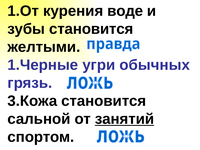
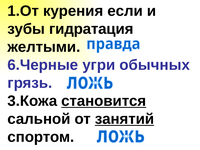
воде: воде -> если
зубы становится: становится -> гидратация
1.Черные: 1.Черные -> 6.Черные
становится at (104, 101) underline: none -> present
